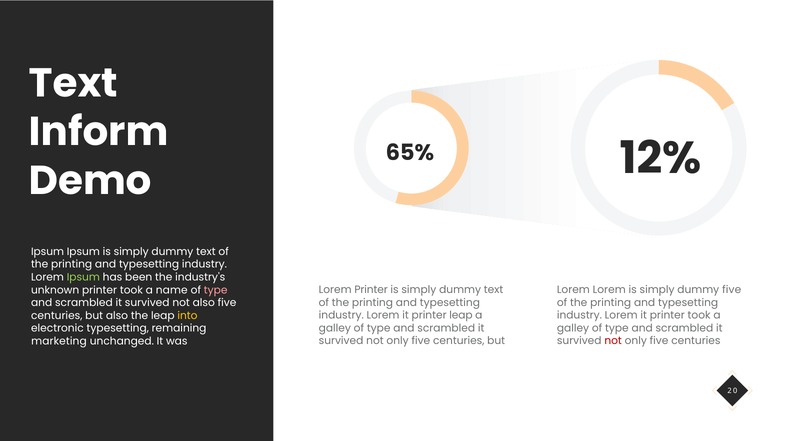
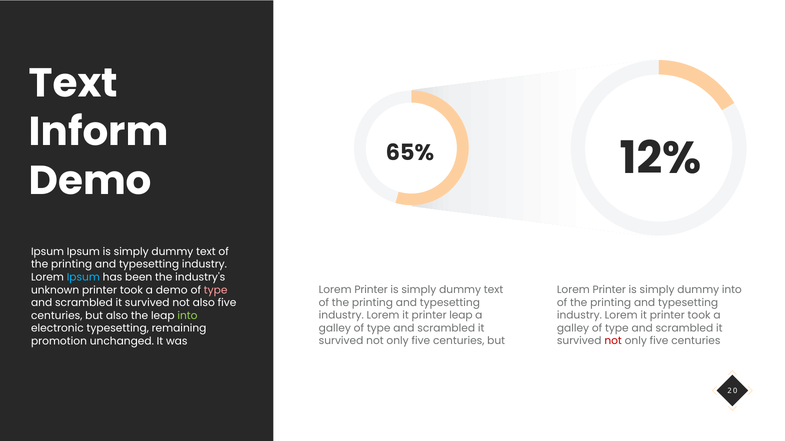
Ipsum at (83, 278) colour: light green -> light blue
Lorem at (609, 290): Lorem -> Printer
dummy five: five -> into
a name: name -> demo
into at (187, 316) colour: yellow -> light green
marketing: marketing -> promotion
